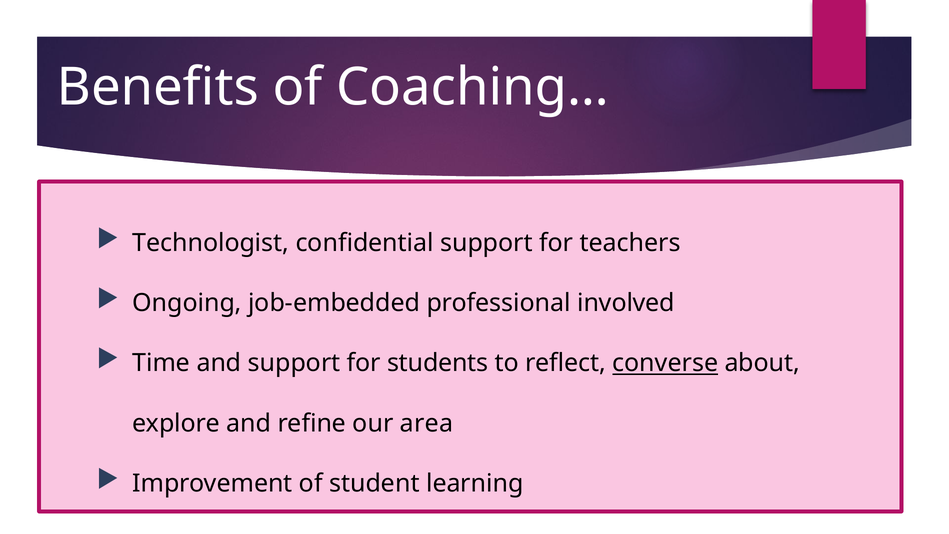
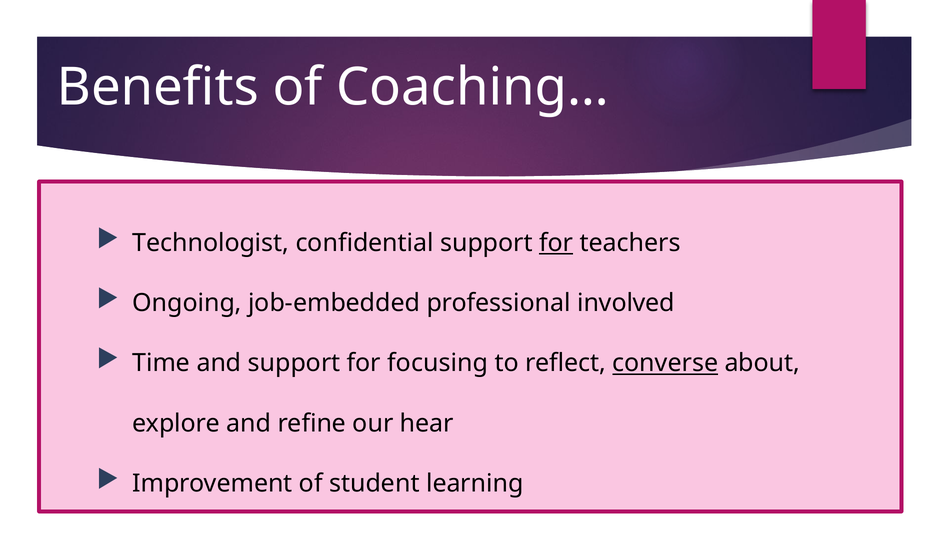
for at (556, 243) underline: none -> present
students: students -> focusing
area: area -> hear
